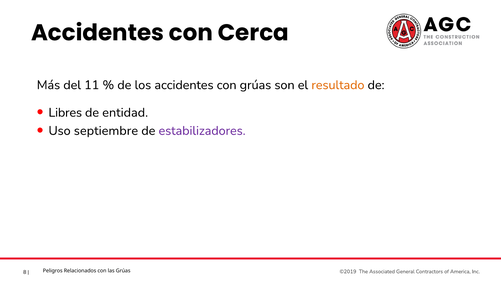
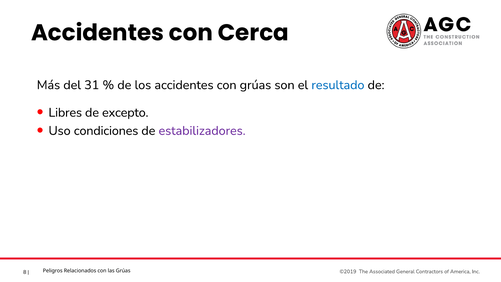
11: 11 -> 31
resultado colour: orange -> blue
entidad: entidad -> excepto
septiembre: septiembre -> condiciones
